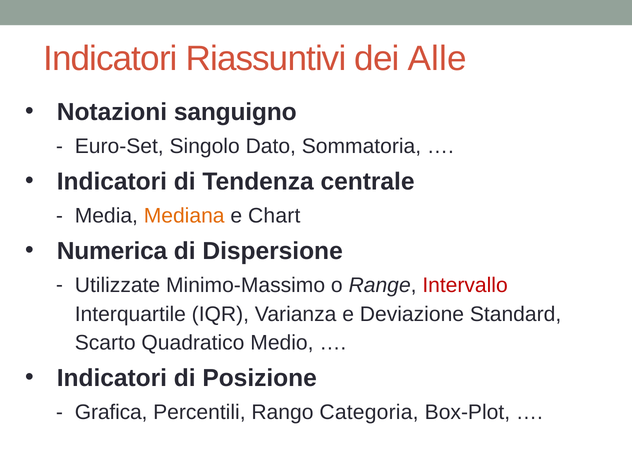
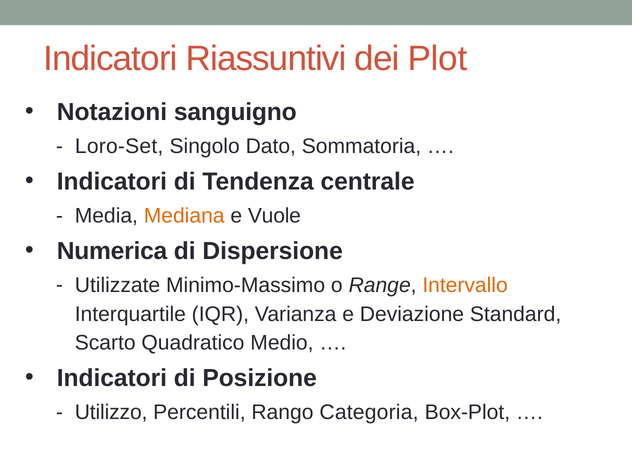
Alle: Alle -> Plot
Euro-Set: Euro-Set -> Loro-Set
Chart: Chart -> Vuole
Intervallo colour: red -> orange
Grafica: Grafica -> Utilizzo
